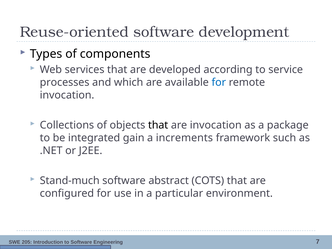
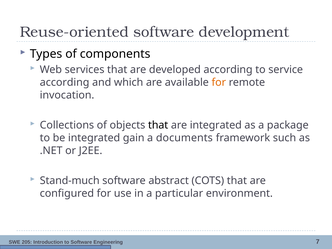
processes at (65, 82): processes -> according
for at (219, 82) colour: blue -> orange
are invocation: invocation -> integrated
increments: increments -> documents
